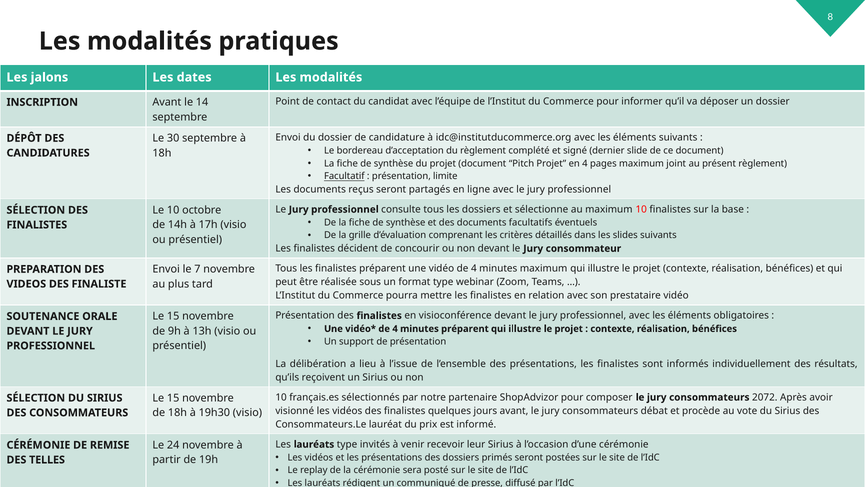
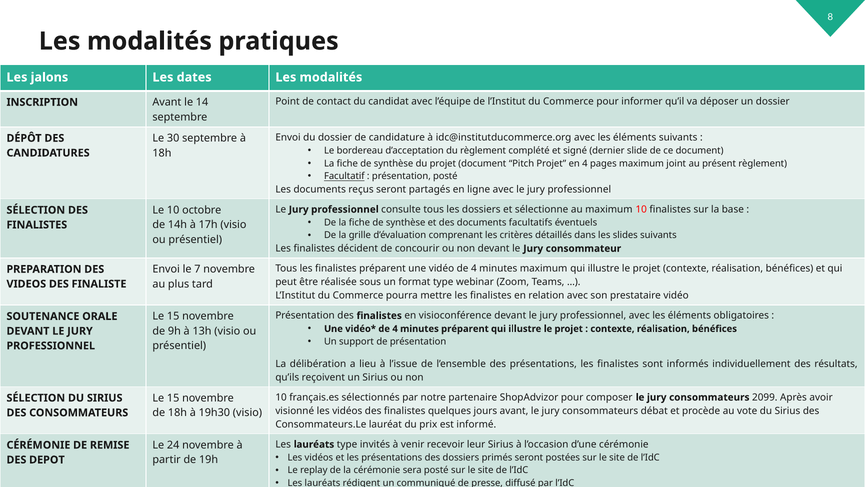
présentation limite: limite -> posté
2072: 2072 -> 2099
TELLES: TELLES -> DEPOT
